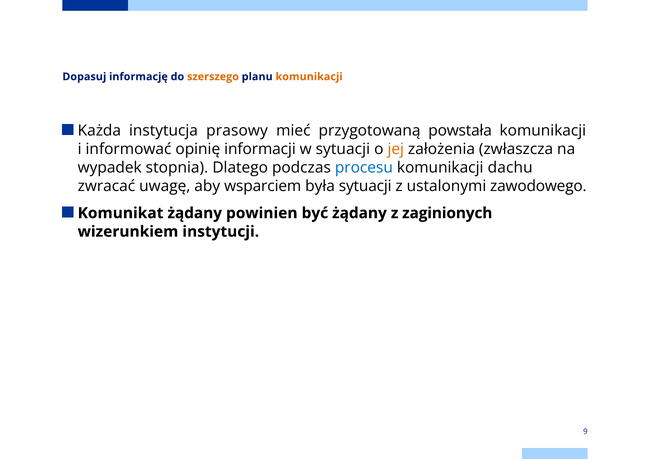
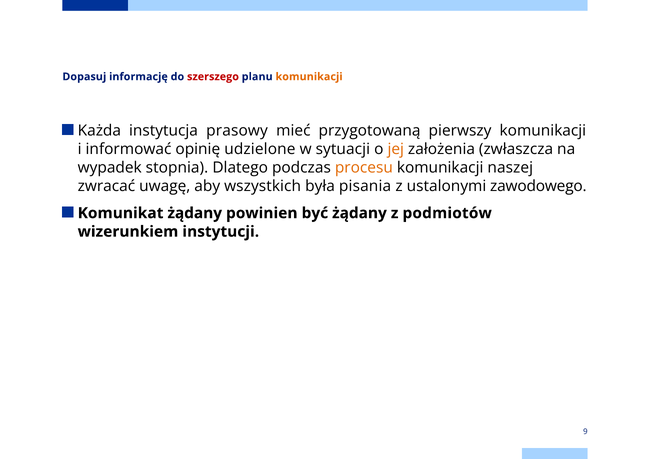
szerszego colour: orange -> red
powstała: powstała -> pierwszy
informacji: informacji -> udzielone
procesu colour: blue -> orange
dachu: dachu -> naszej
wsparciem: wsparciem -> wszystkich
była sytuacji: sytuacji -> pisania
zaginionych: zaginionych -> podmiotów
